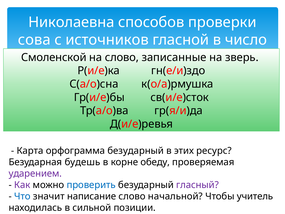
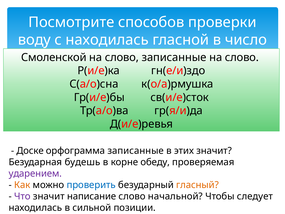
Николаевна: Николаевна -> Посмотрите
сова: сова -> воду
с источников: источников -> находилась
записанные на зверь: зверь -> слово
Карта: Карта -> Доске
орфограмма безударный: безударный -> записанные
этих ресурс: ресурс -> значит
Как colour: purple -> orange
гласный colour: purple -> orange
Что colour: blue -> purple
учитель: учитель -> следует
